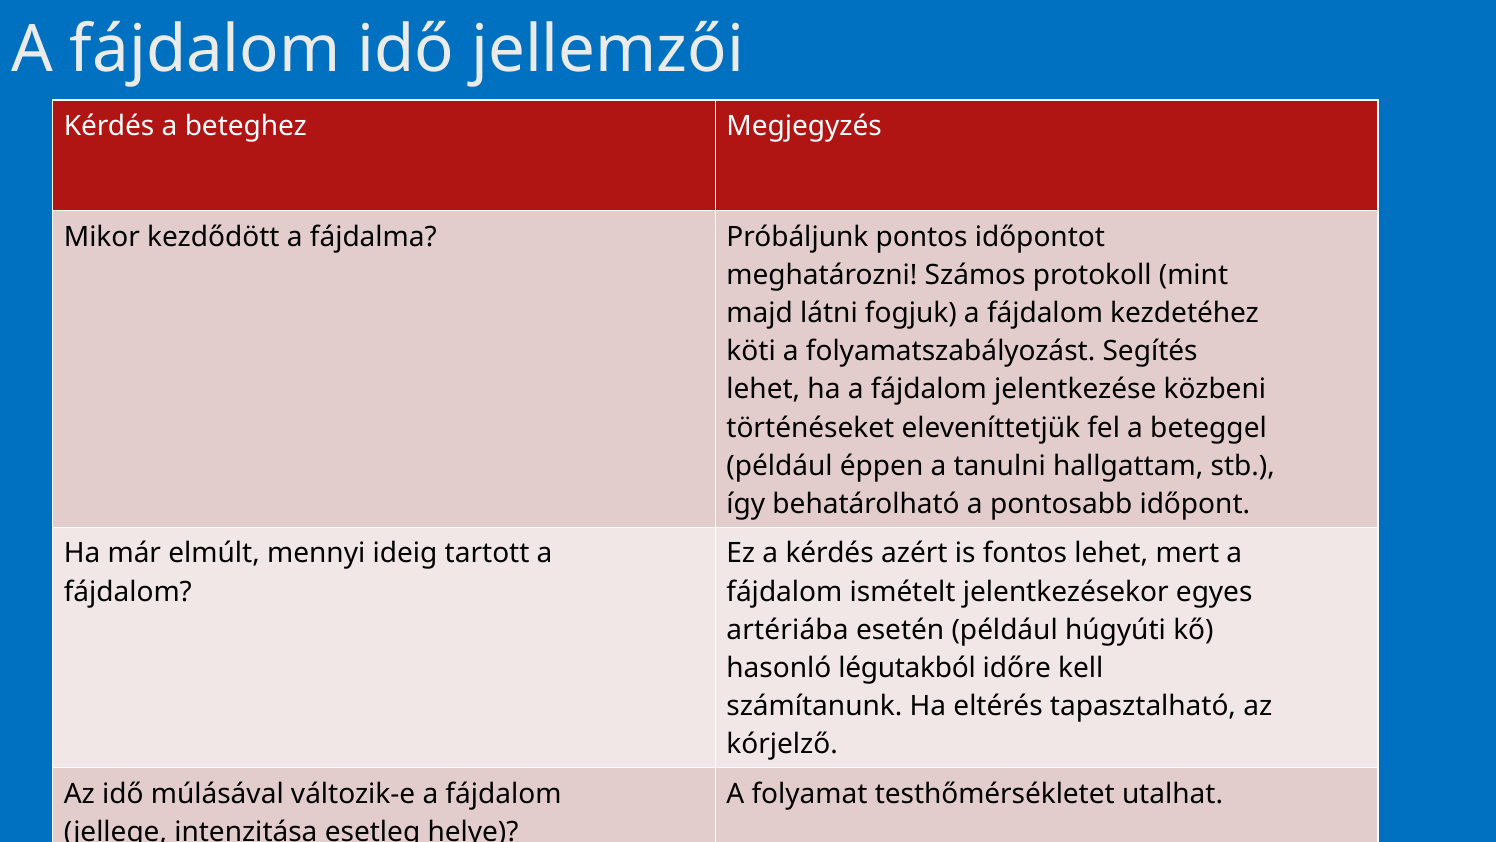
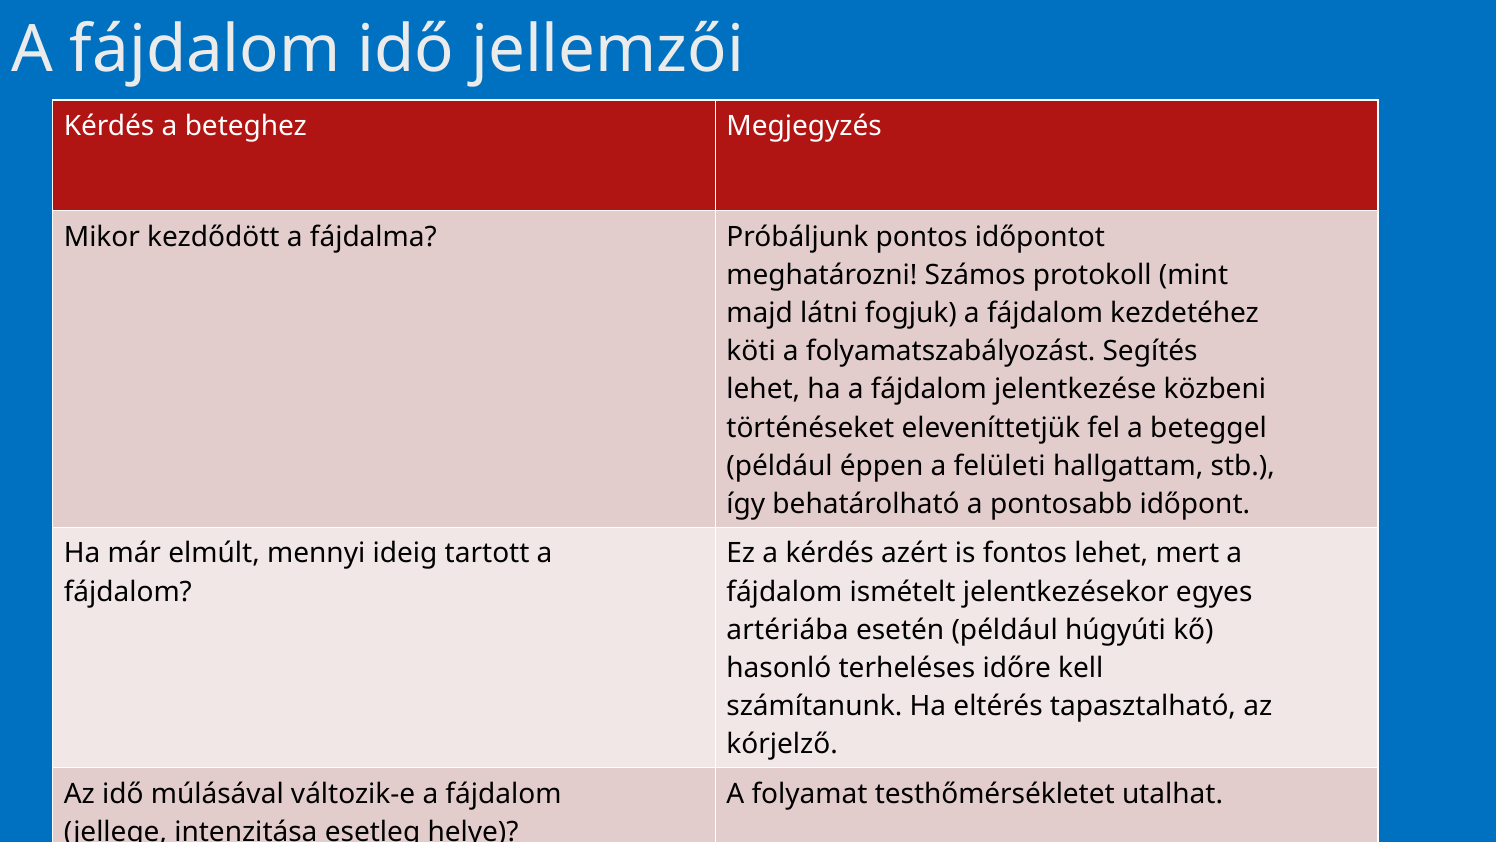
tanulni: tanulni -> felületi
légutakból: légutakból -> terheléses
